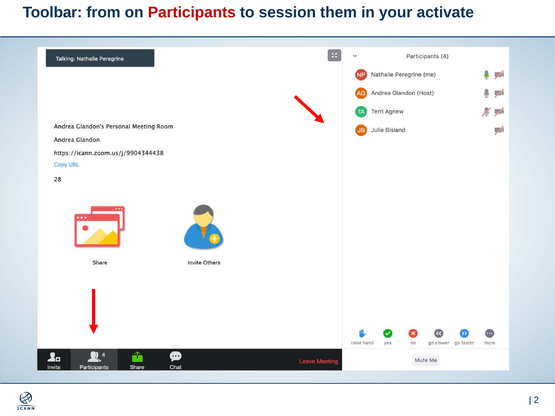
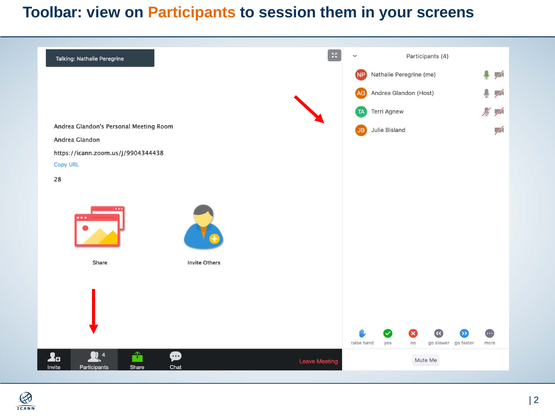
from: from -> view
Participants colour: red -> orange
activate: activate -> screens
